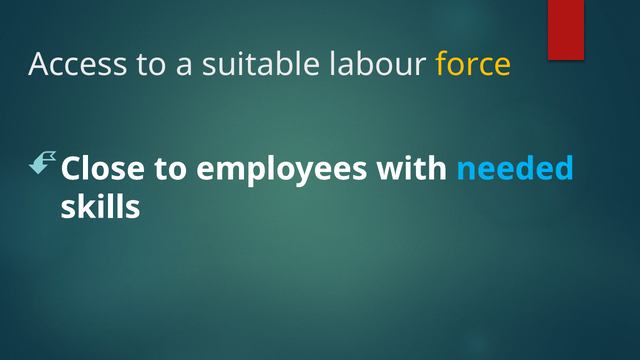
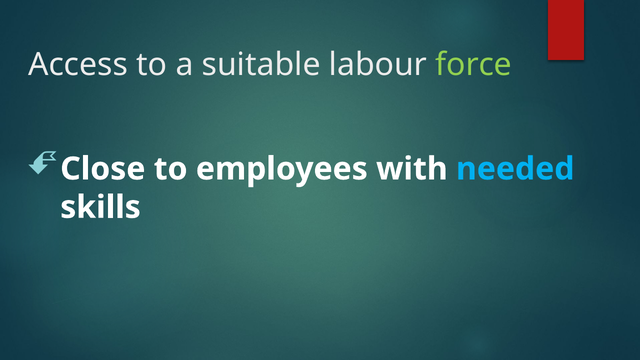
force colour: yellow -> light green
